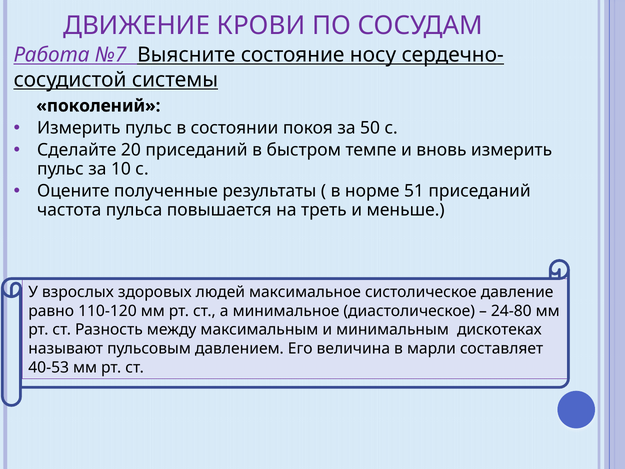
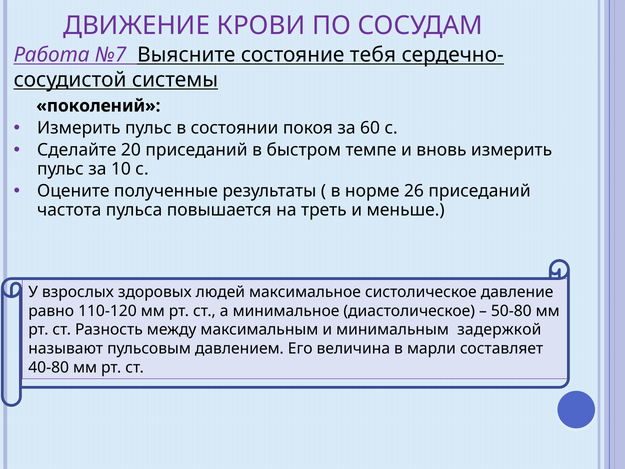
носу: носу -> тебя
50: 50 -> 60
51: 51 -> 26
24-80: 24-80 -> 50-80
дискотеках: дискотеках -> задержкой
40-53: 40-53 -> 40-80
